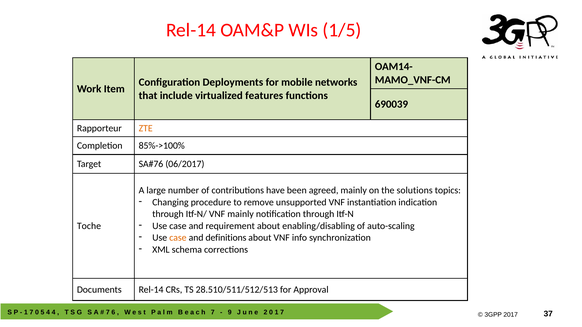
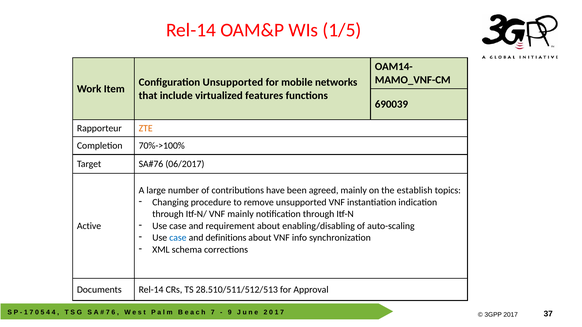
Configuration Deployments: Deployments -> Unsupported
85%->100%: 85%->100% -> 70%->100%
solutions: solutions -> establish
Toche: Toche -> Active
case at (178, 238) colour: orange -> blue
